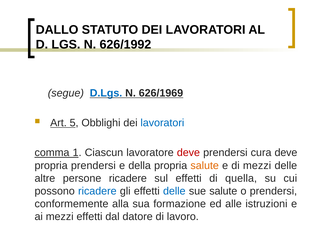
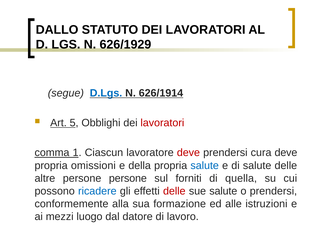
626/1992: 626/1992 -> 626/1929
626/1969: 626/1969 -> 626/1914
lavoratori at (162, 122) colour: blue -> red
propria prendersi: prendersi -> omissioni
salute at (205, 165) colour: orange -> blue
di mezzi: mezzi -> salute
persone ricadere: ricadere -> persone
sul effetti: effetti -> forniti
delle at (174, 191) colour: blue -> red
mezzi effetti: effetti -> luogo
